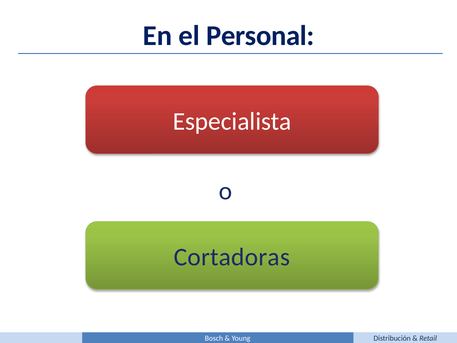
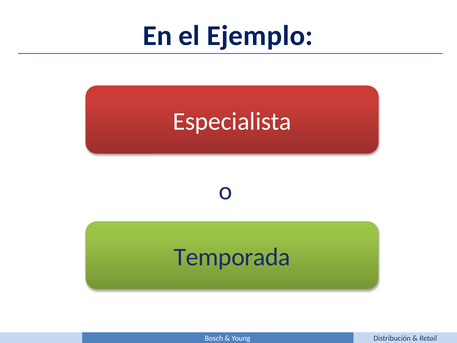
Personal: Personal -> Ejemplo
Cortadoras: Cortadoras -> Temporada
